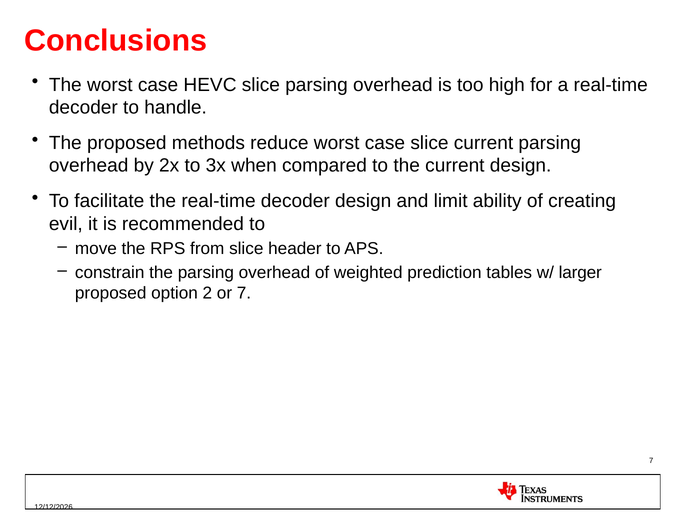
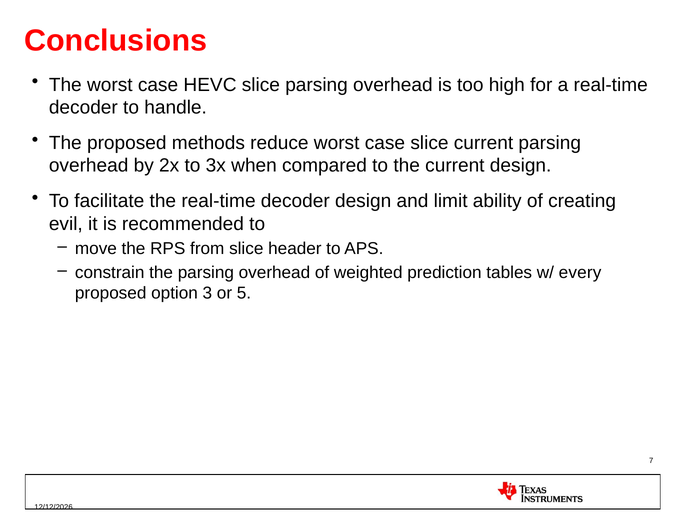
larger: larger -> every
2: 2 -> 3
or 7: 7 -> 5
